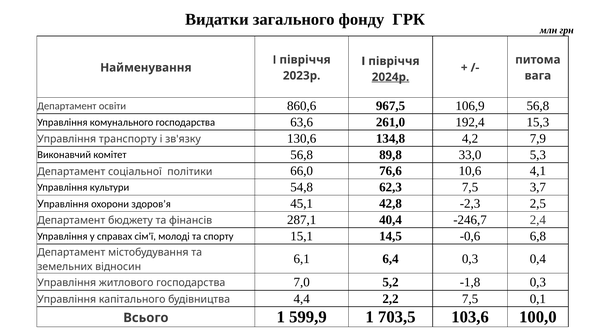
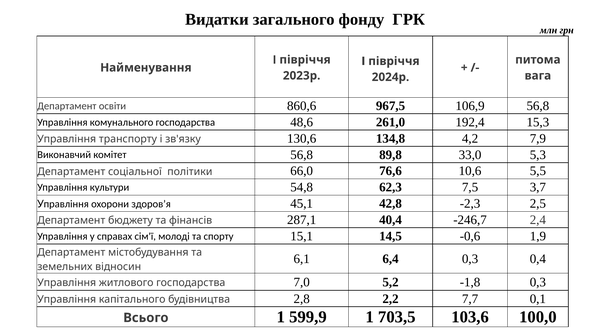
2024р underline: present -> none
63,6: 63,6 -> 48,6
4,1: 4,1 -> 5,5
6,8: 6,8 -> 1,9
4,4: 4,4 -> 2,8
2,2 7,5: 7,5 -> 7,7
